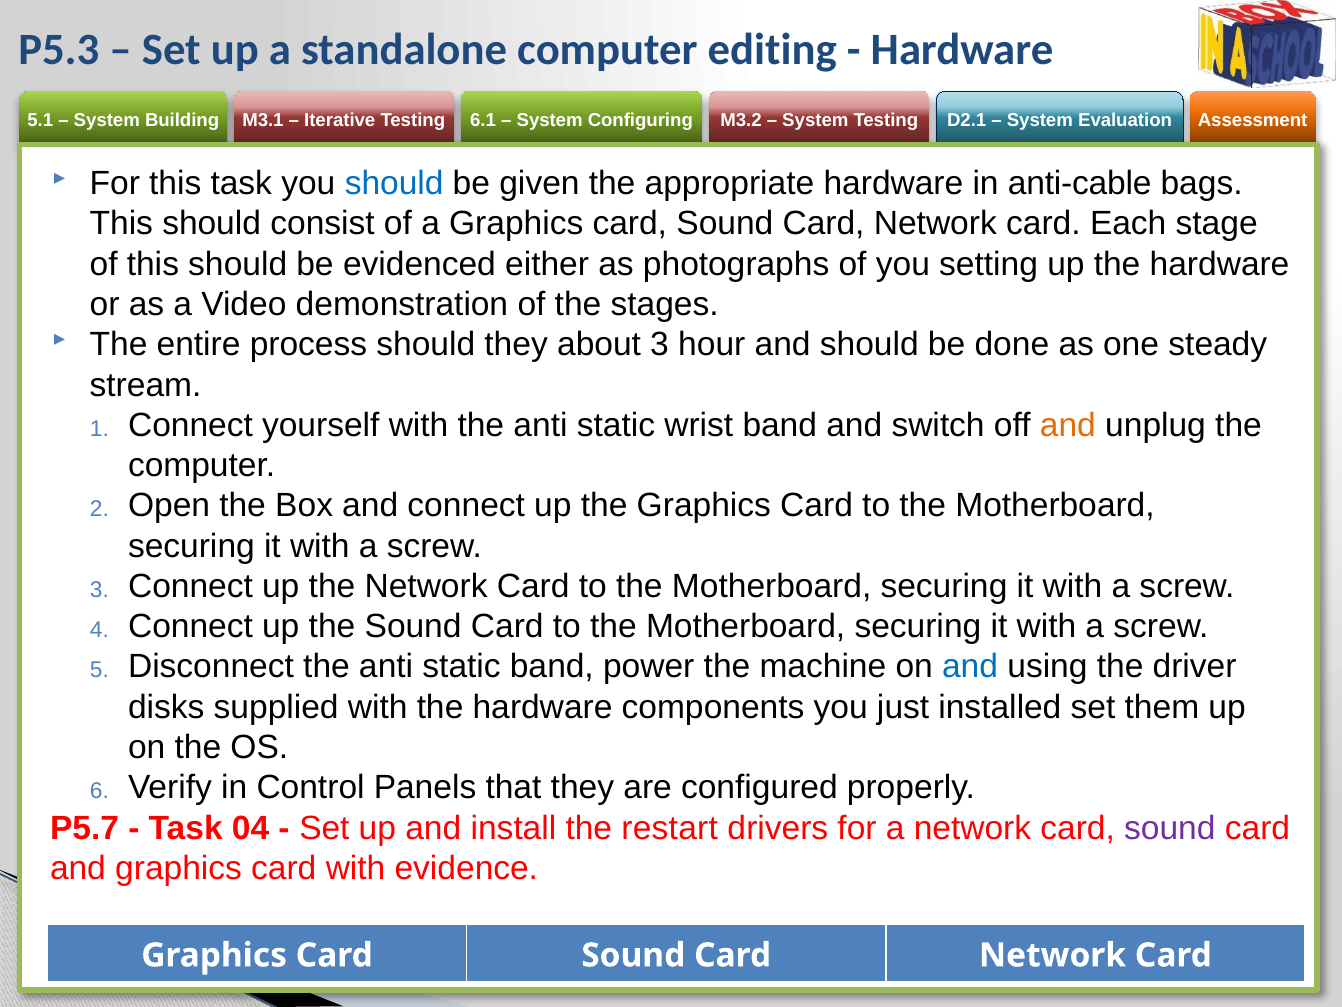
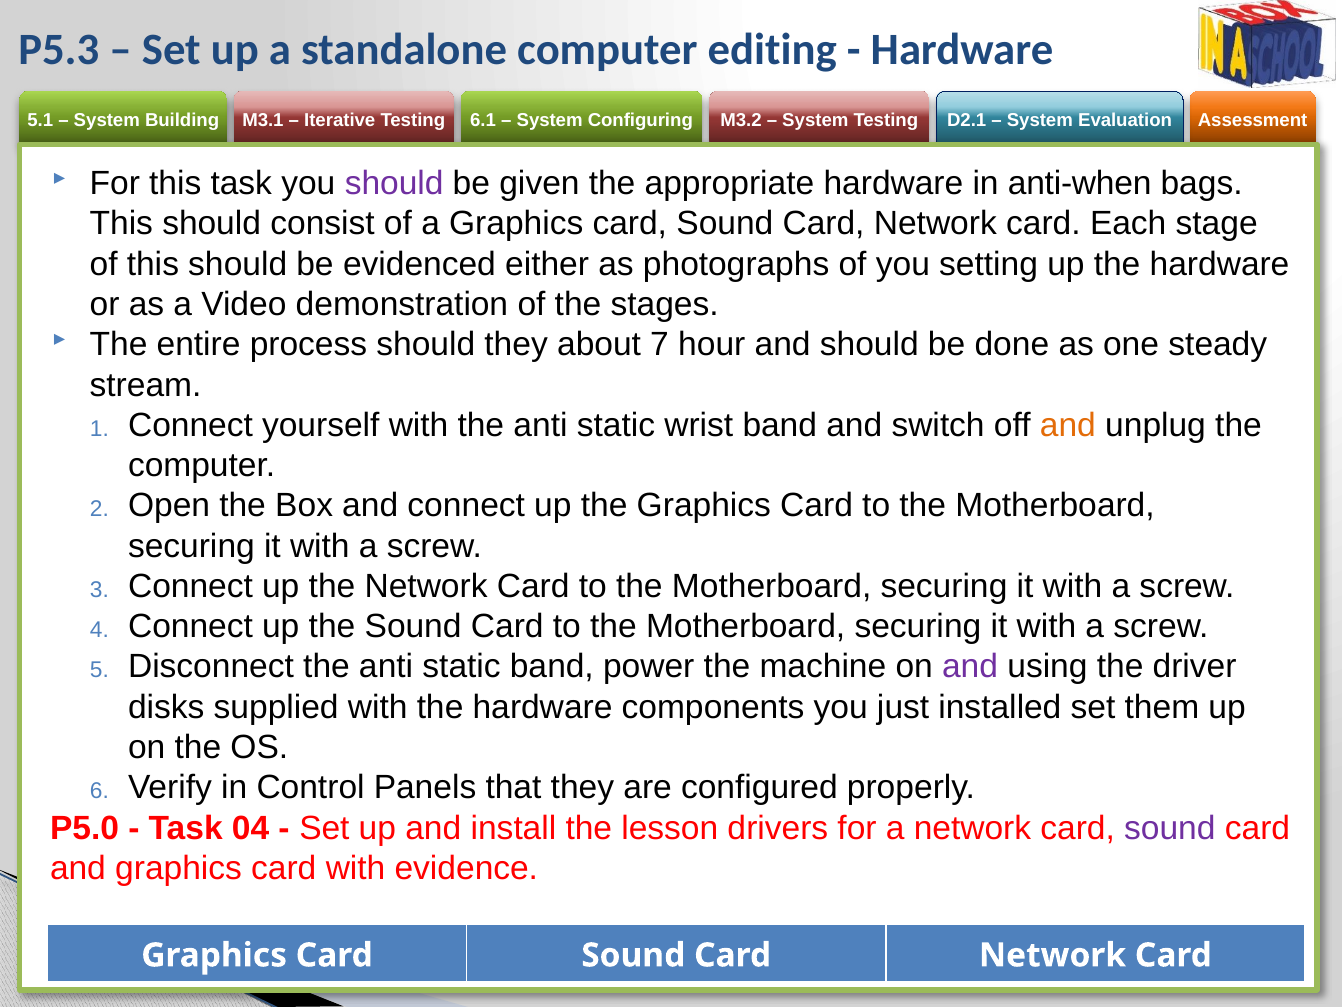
should at (394, 183) colour: blue -> purple
anti-cable: anti-cable -> anti-when
about 3: 3 -> 7
and at (970, 667) colour: blue -> purple
P5.7: P5.7 -> P5.0
restart: restart -> lesson
